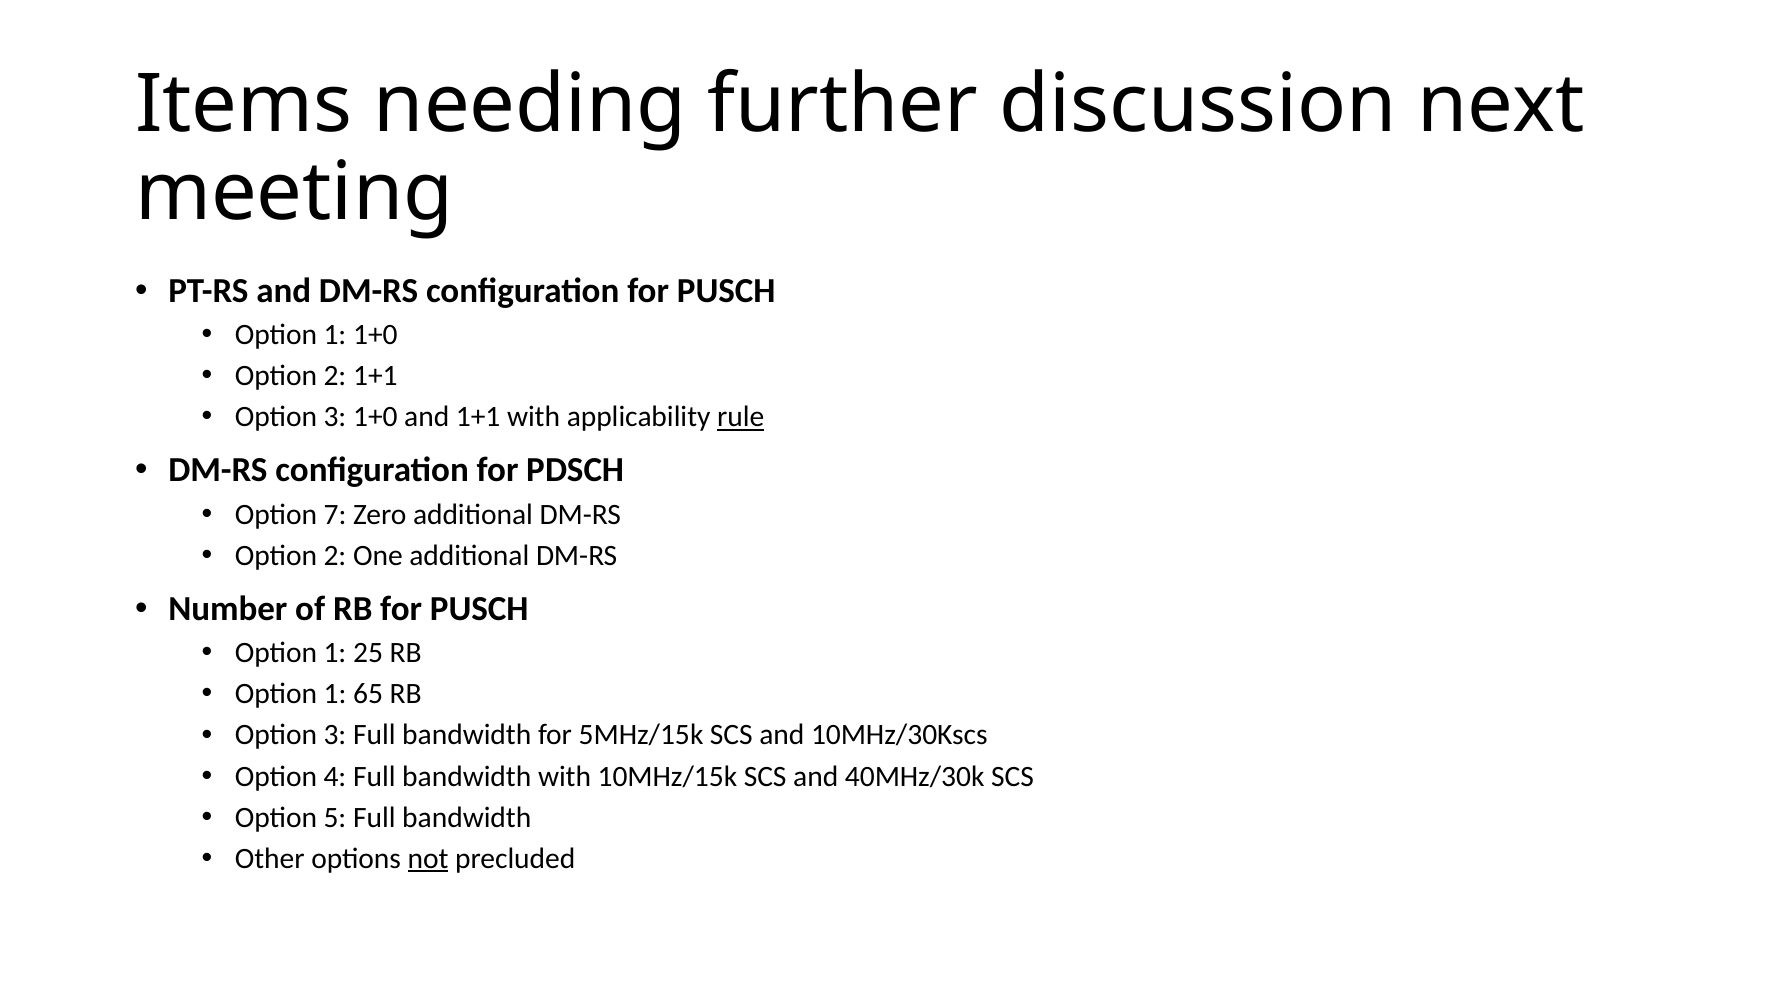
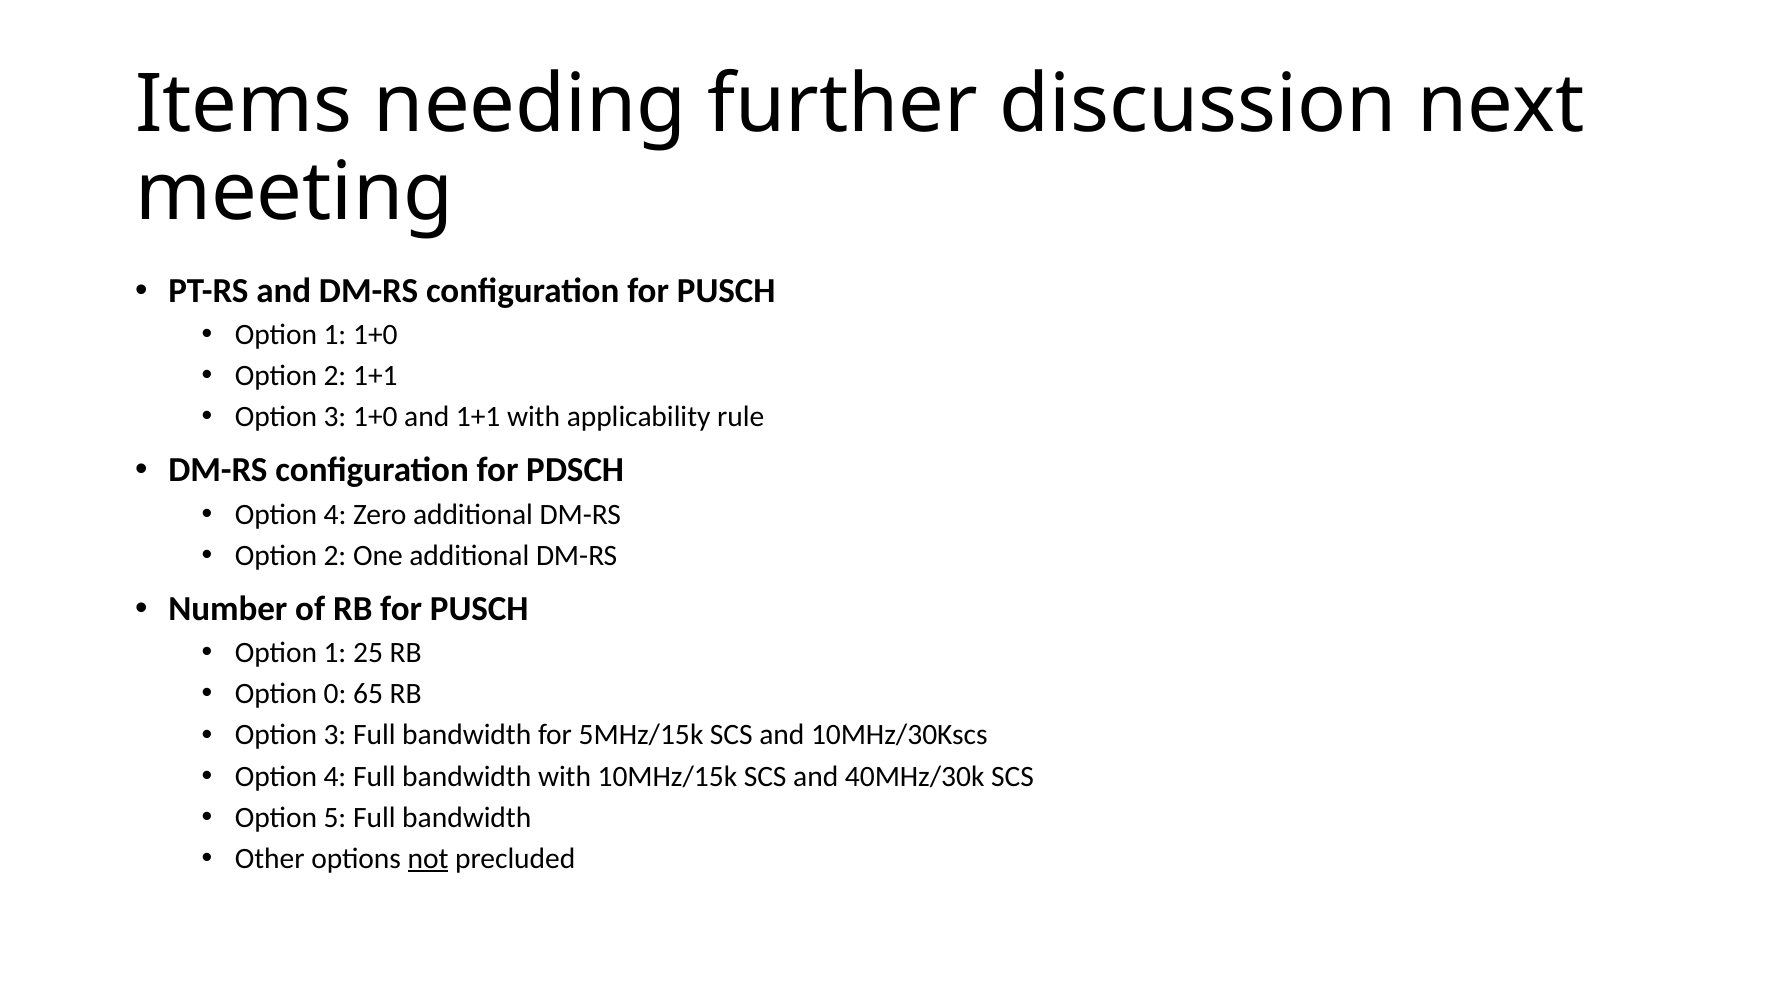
rule underline: present -> none
7 at (335, 515): 7 -> 4
1 at (335, 694): 1 -> 0
